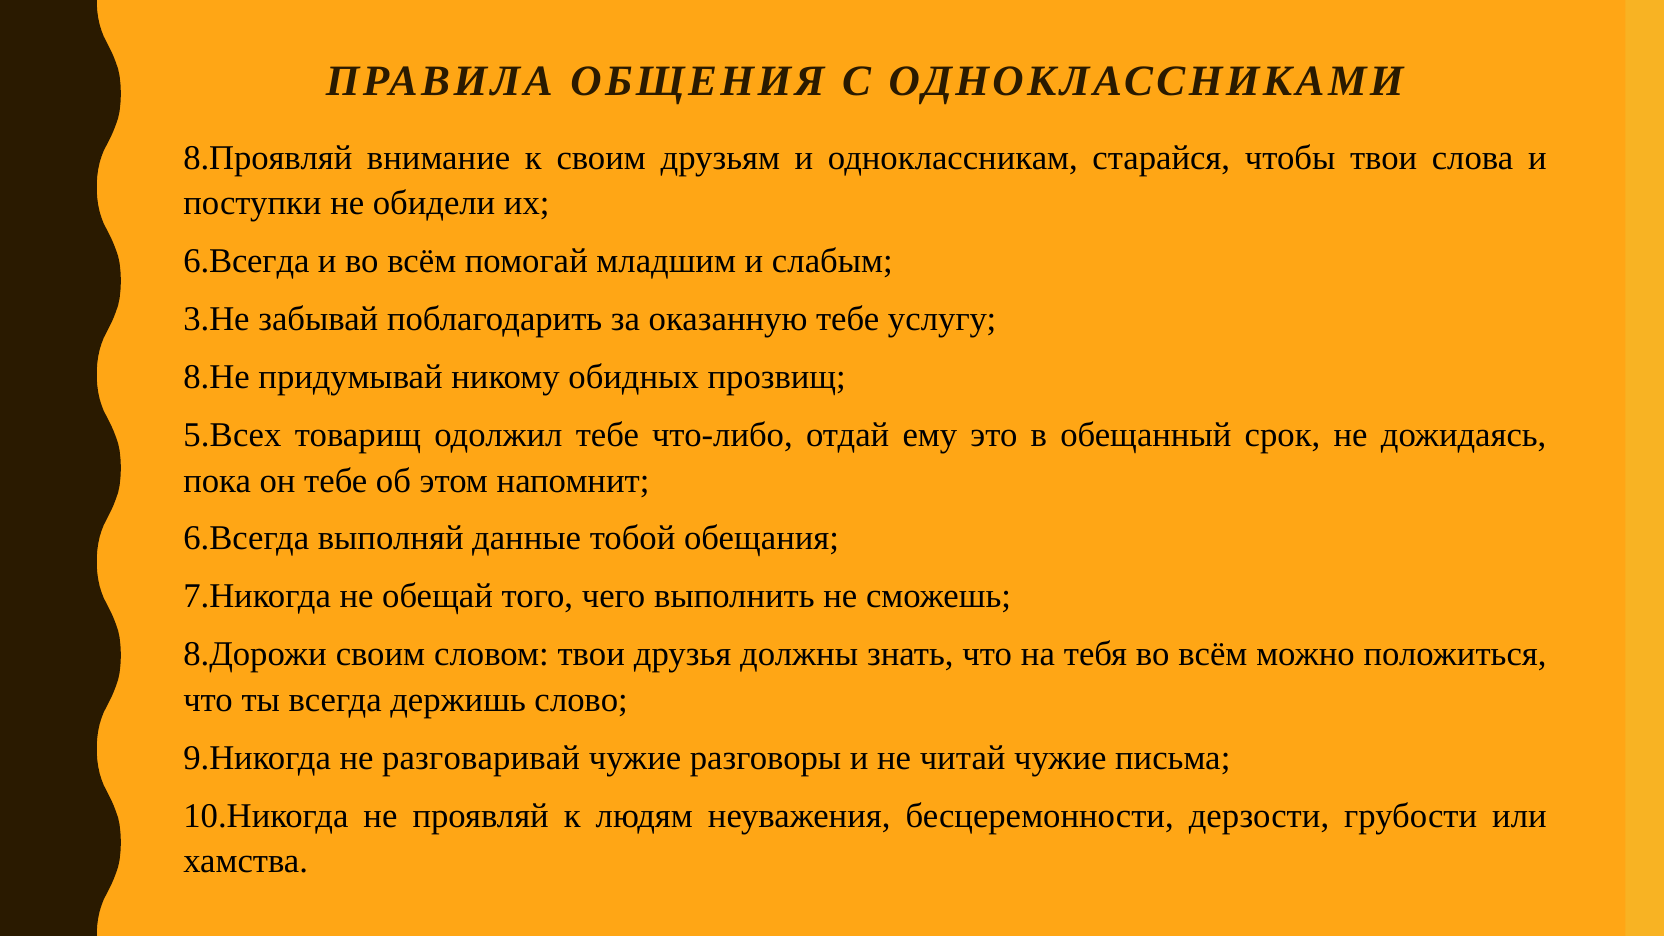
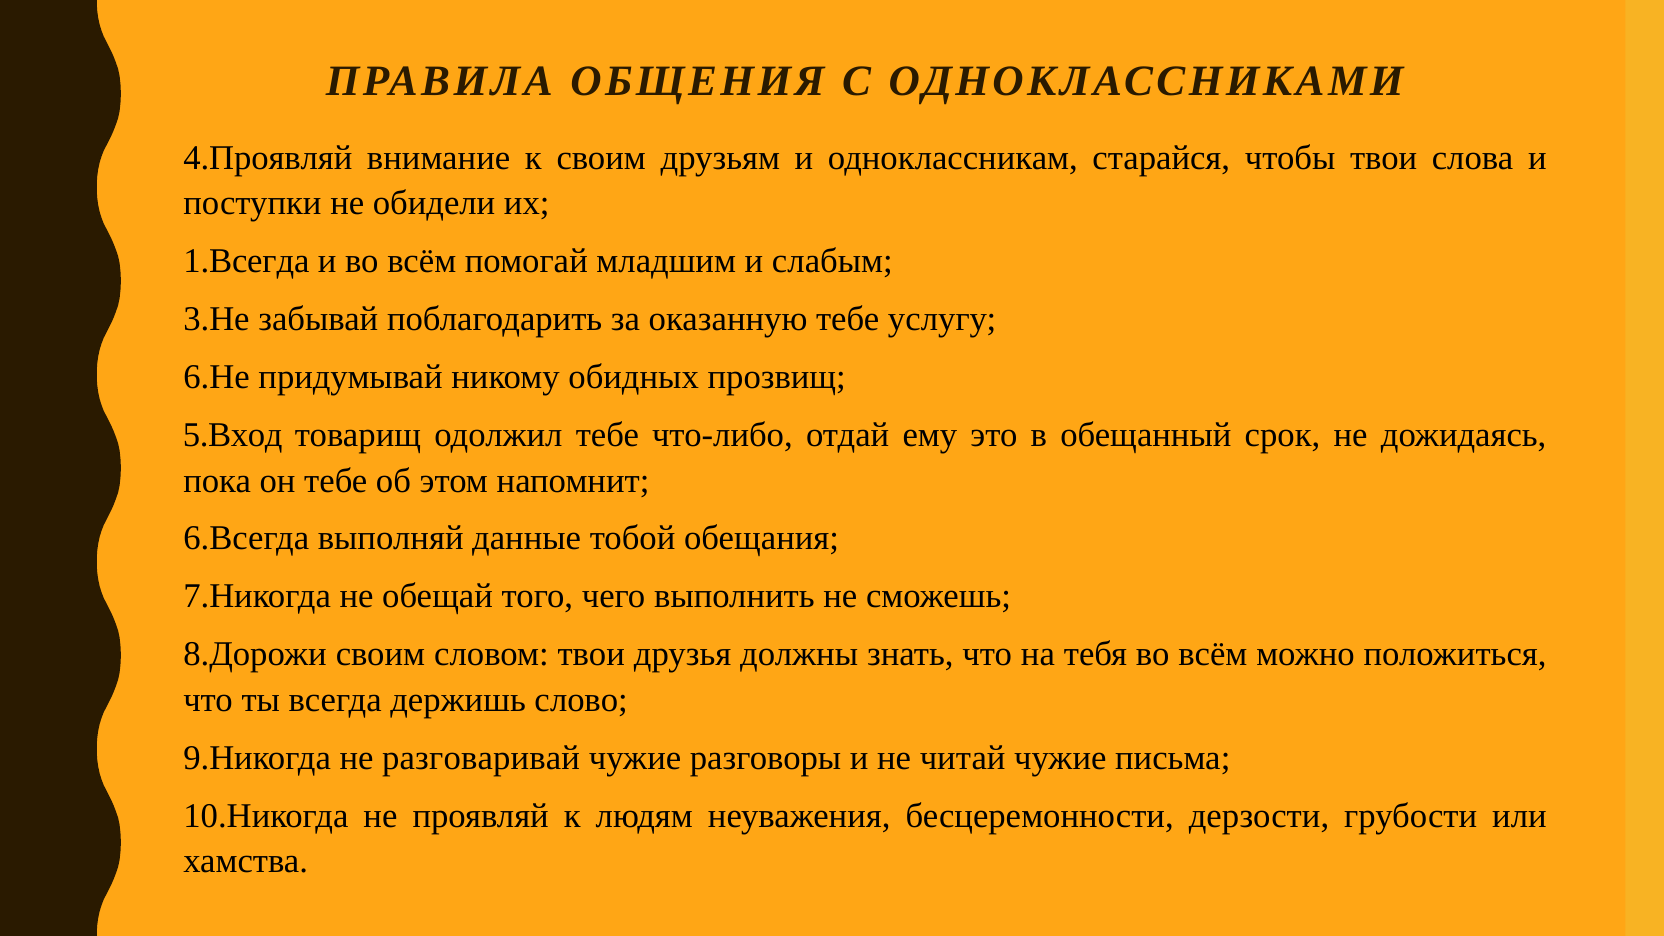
8.Проявляй: 8.Проявляй -> 4.Проявляй
6.Всегда at (246, 261): 6.Всегда -> 1.Всегда
8.Не: 8.Не -> 6.Не
5.Всех: 5.Всех -> 5.Вход
